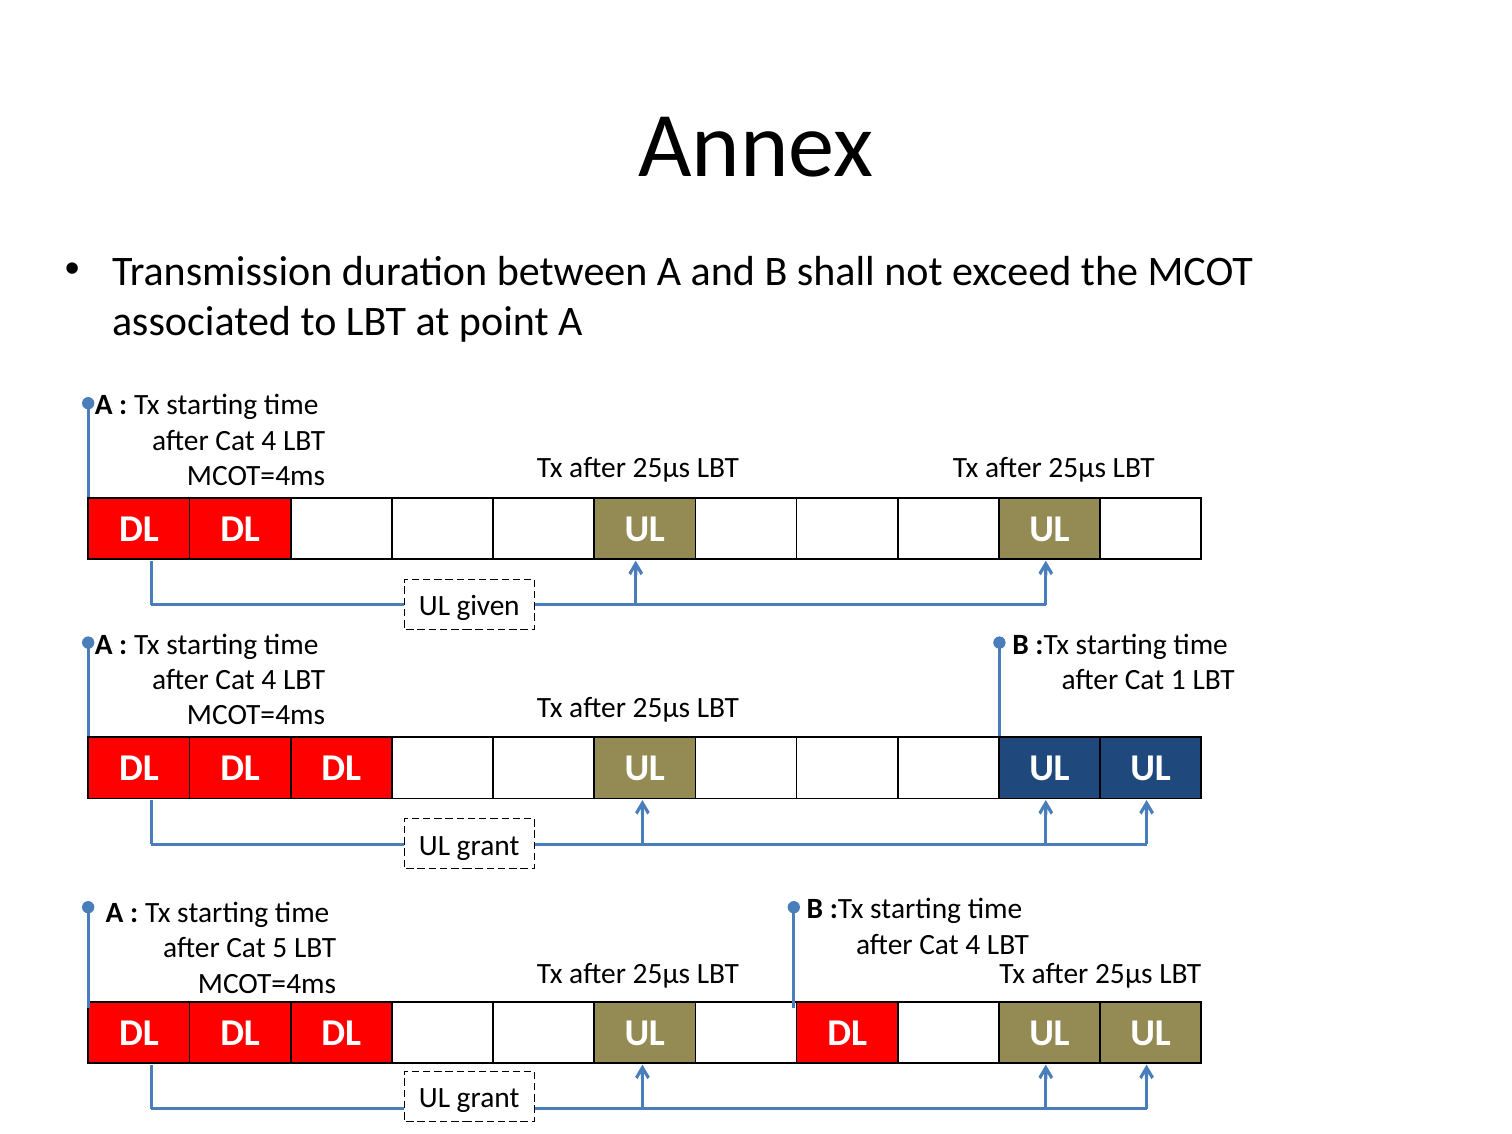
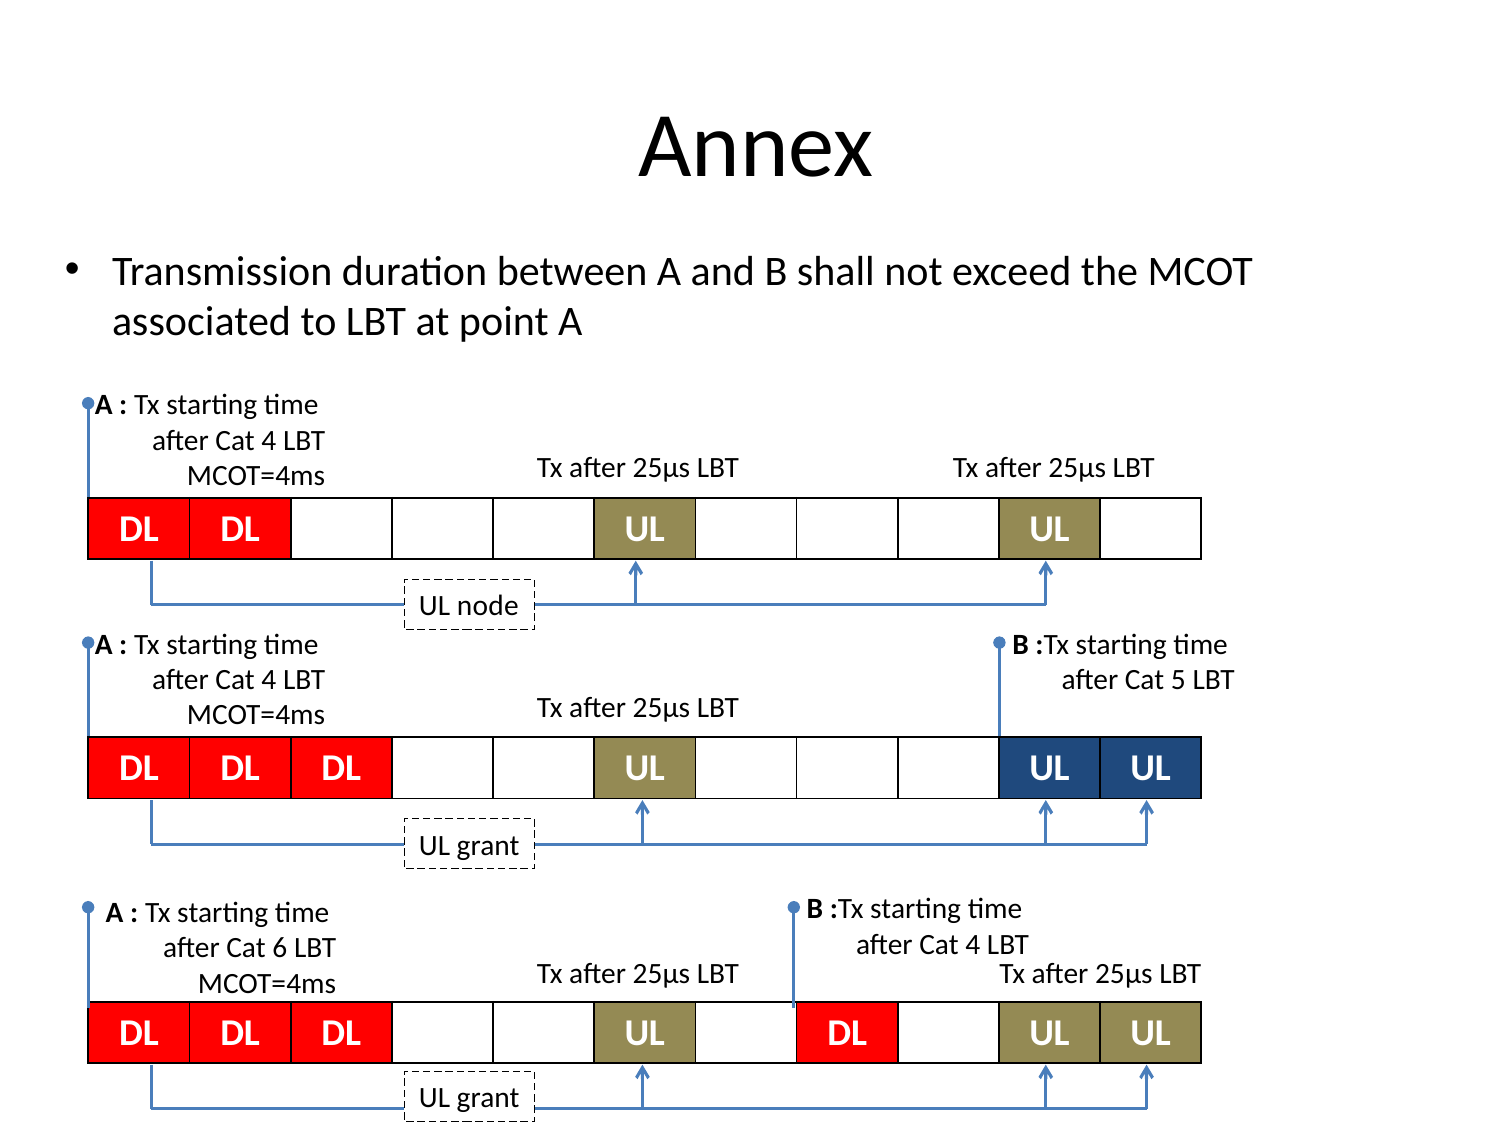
given: given -> node
1: 1 -> 5
5: 5 -> 6
